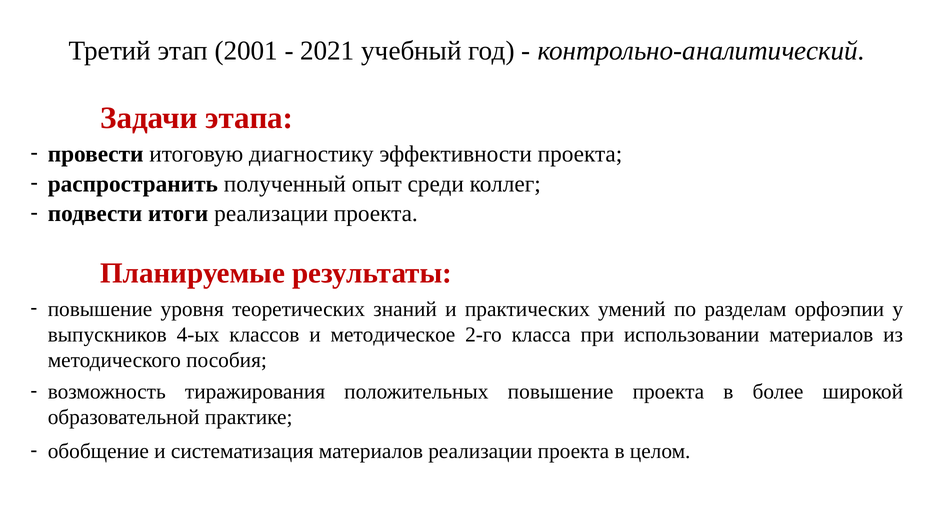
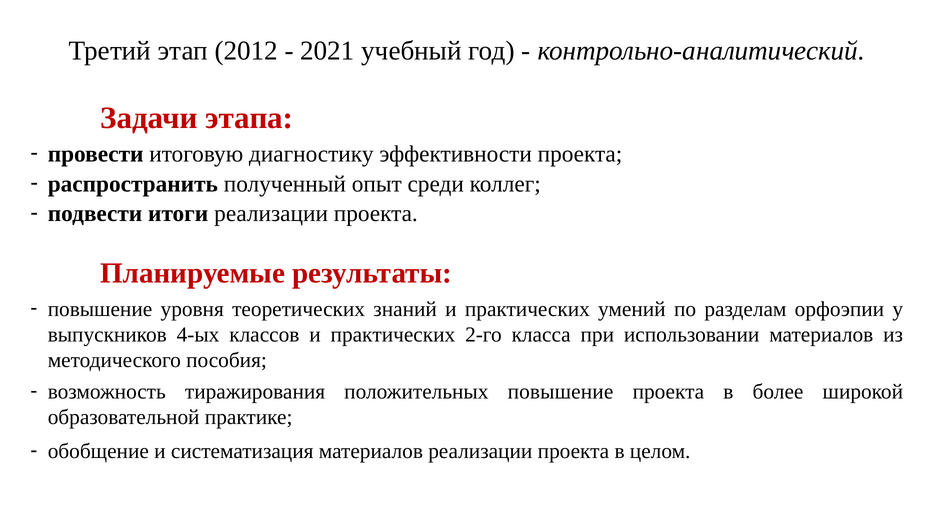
2001: 2001 -> 2012
классов и методическое: методическое -> практических
